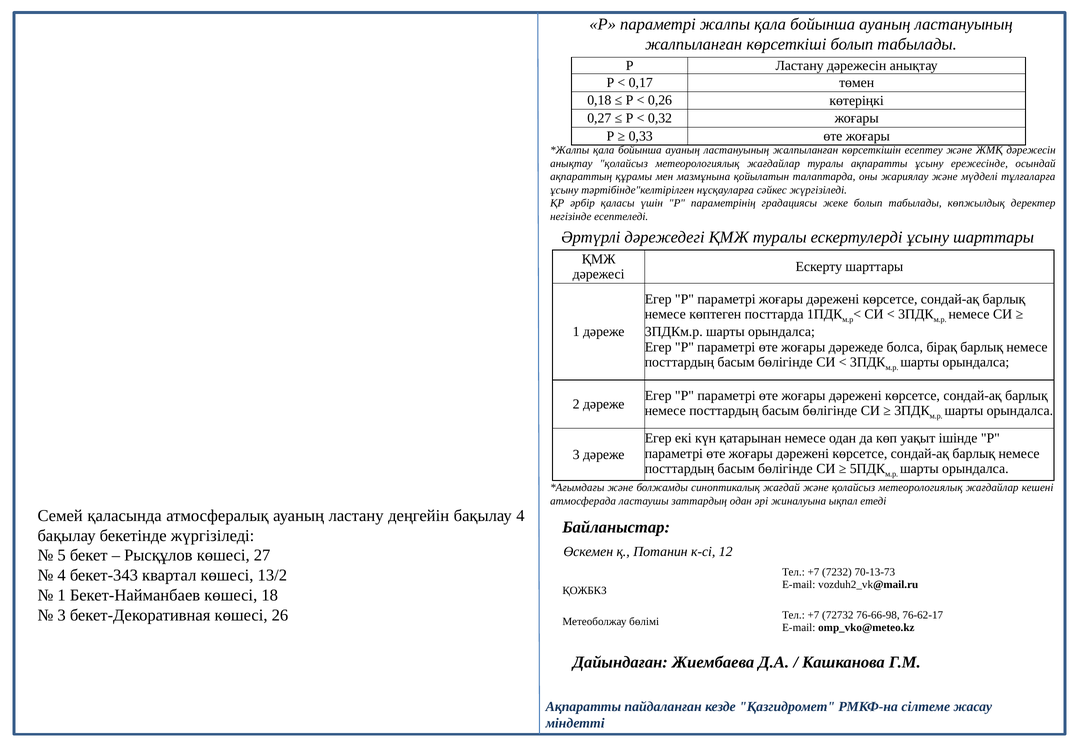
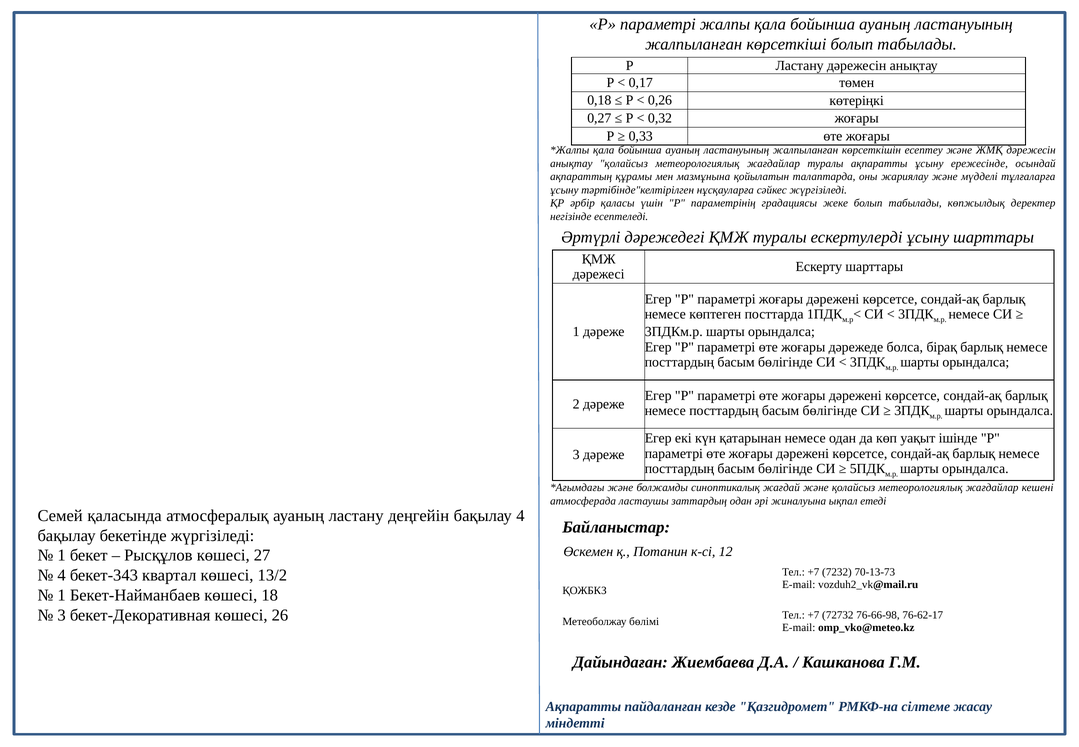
5 at (62, 555): 5 -> 1
